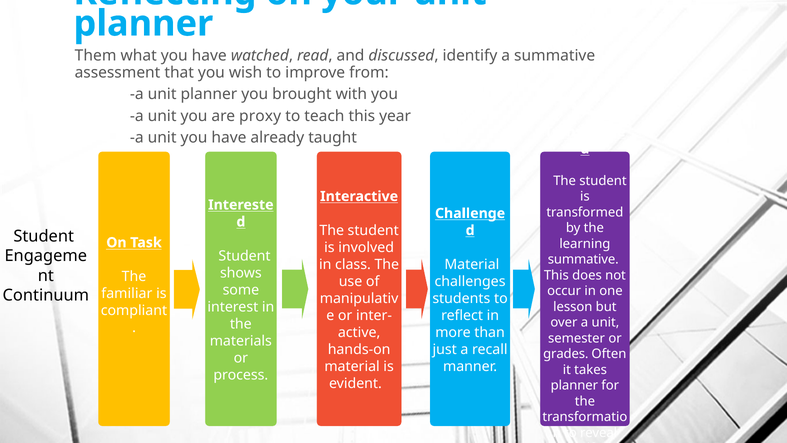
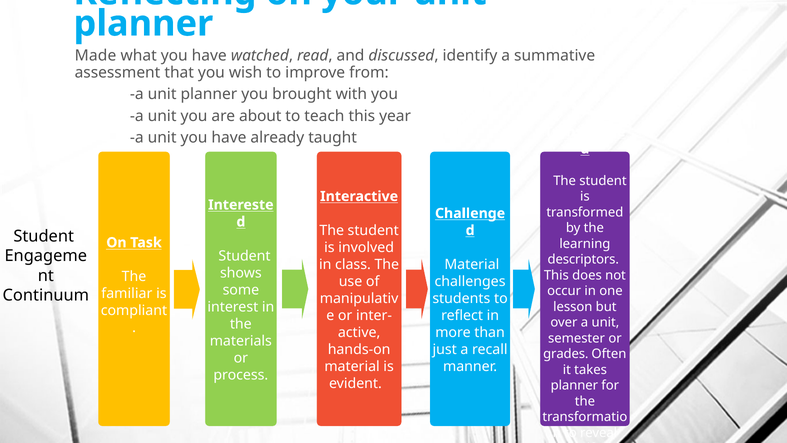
Them: Them -> Made
proxy: proxy -> about
summative at (583, 259): summative -> descriptors
